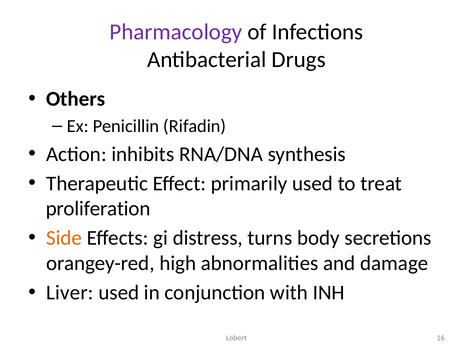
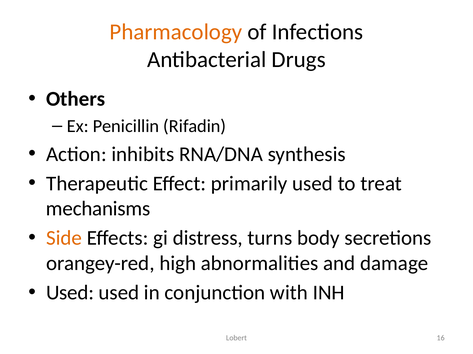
Pharmacology colour: purple -> orange
proliferation: proliferation -> mechanisms
Liver at (70, 293): Liver -> Used
